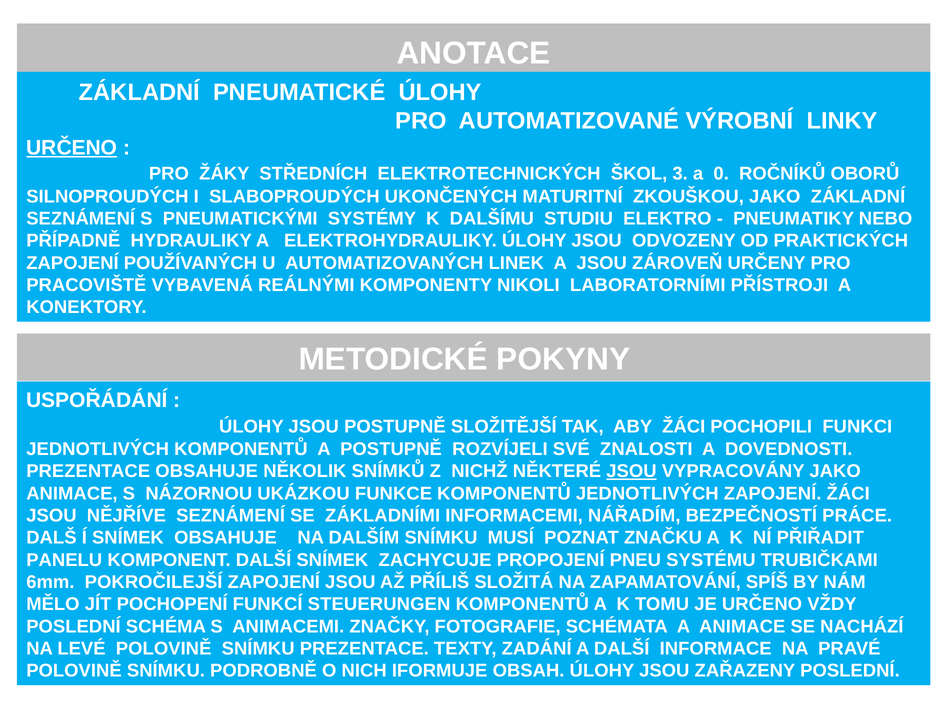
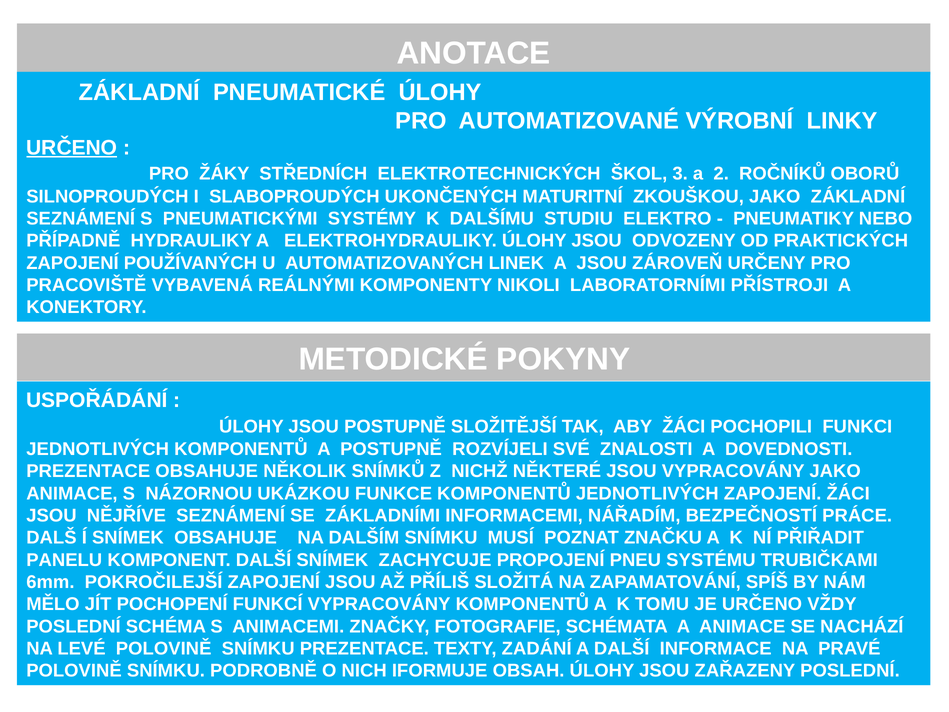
0: 0 -> 2
JSOU at (631, 471) underline: present -> none
FUNKCÍ STEUERUNGEN: STEUERUNGEN -> VYPRACOVÁNY
